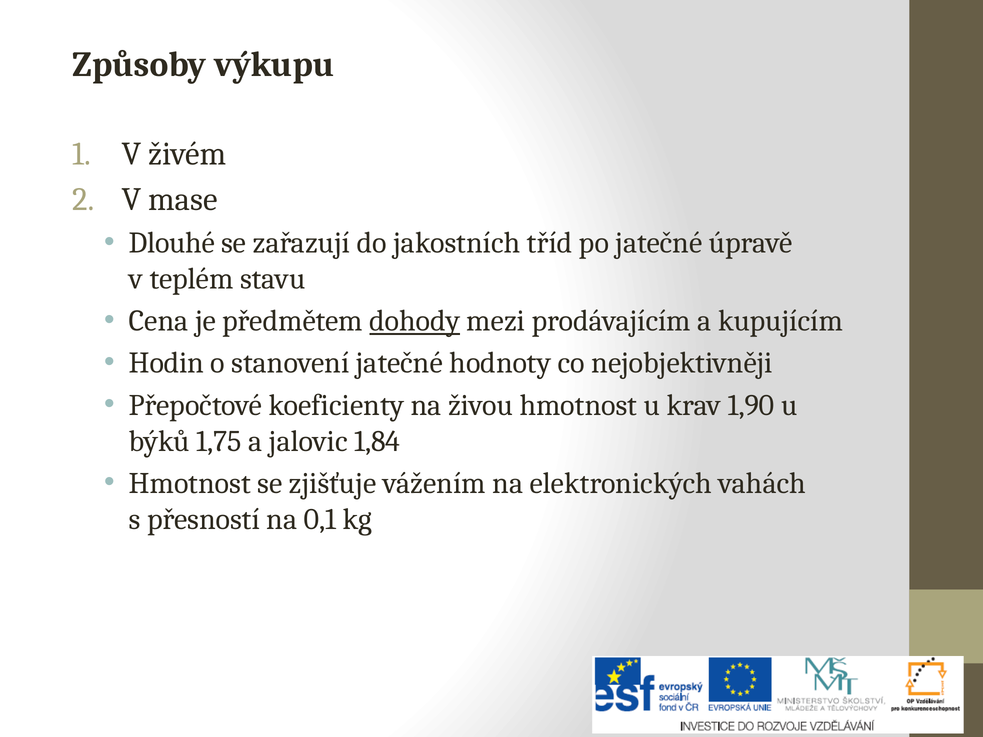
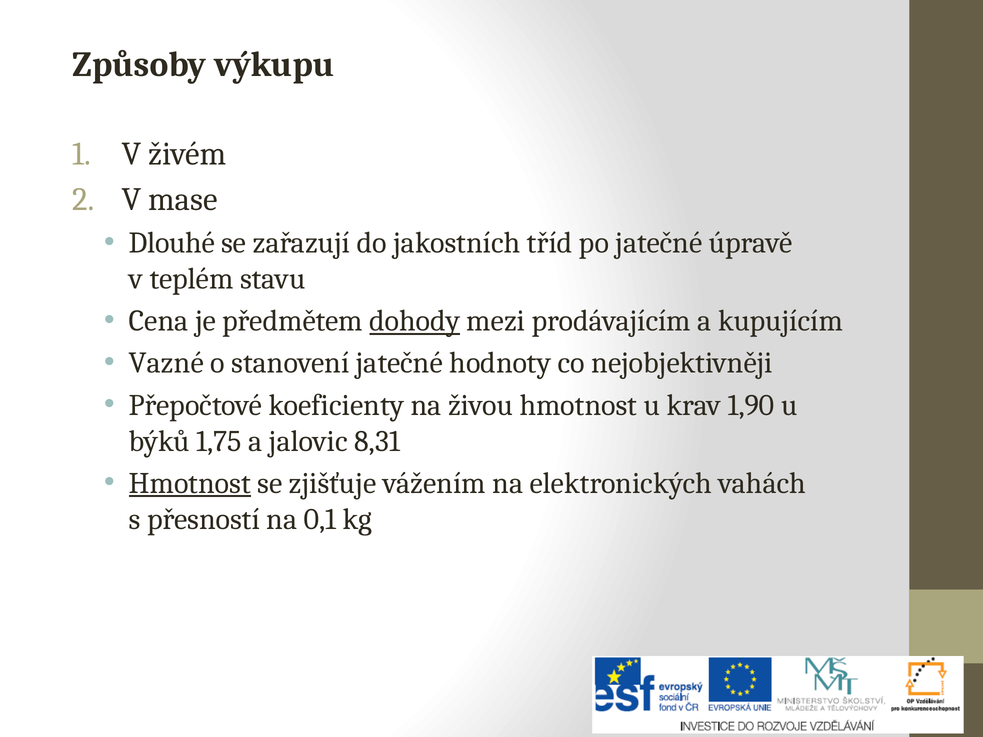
Hodin: Hodin -> Vazné
1,84: 1,84 -> 8,31
Hmotnost at (190, 483) underline: none -> present
